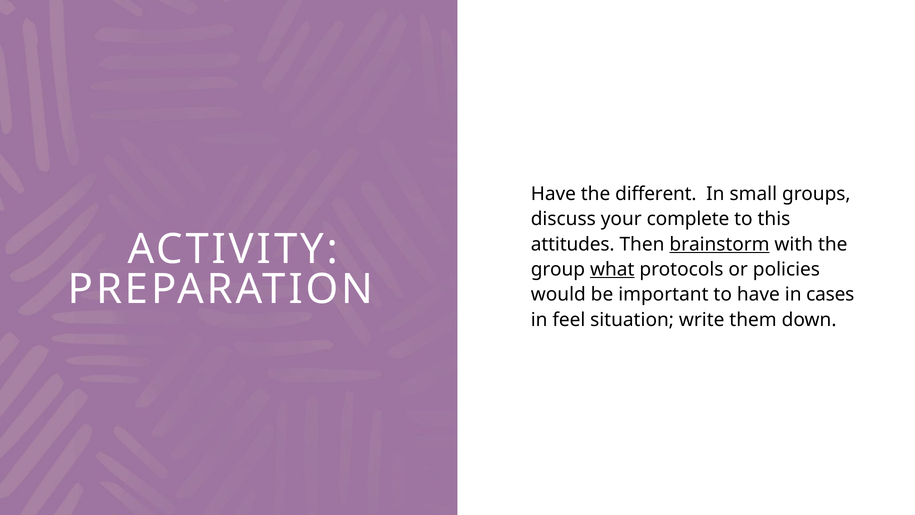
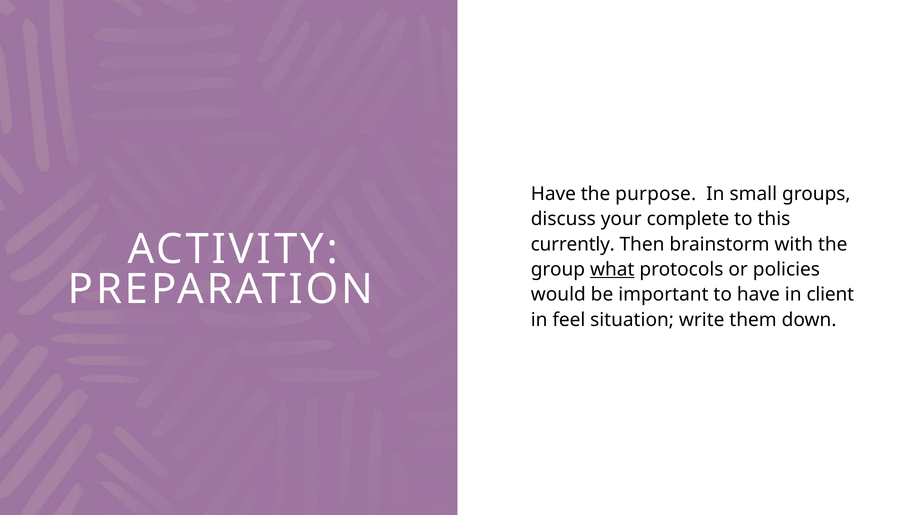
different: different -> purpose
attitudes: attitudes -> currently
brainstorm underline: present -> none
cases: cases -> client
